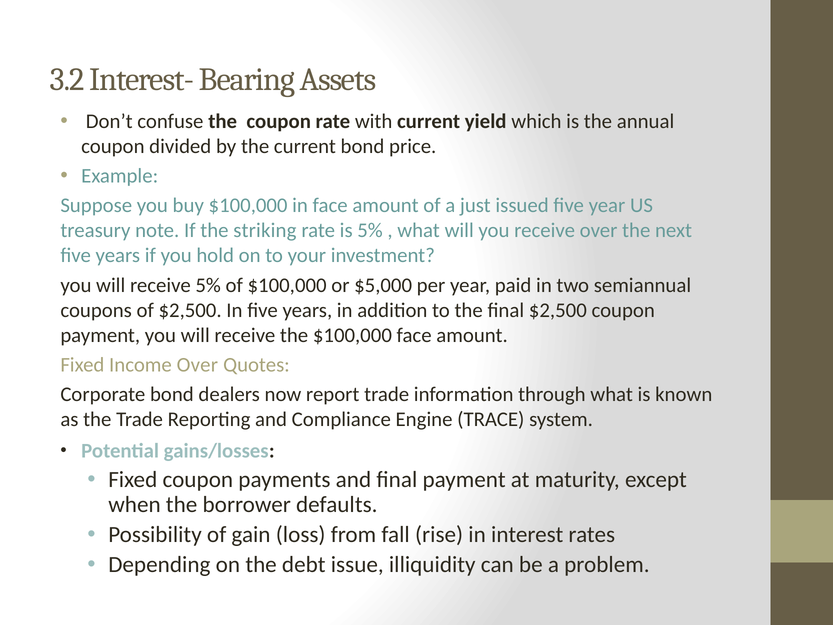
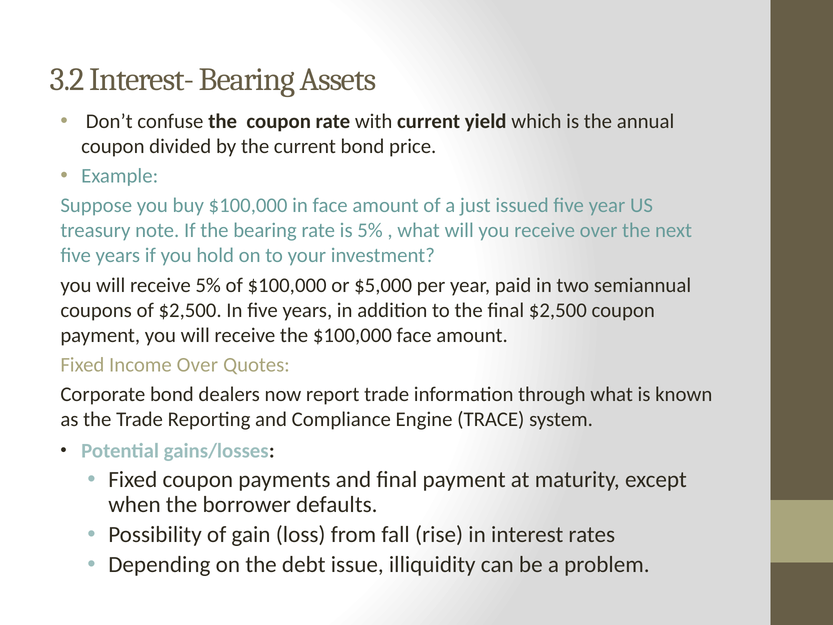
the striking: striking -> bearing
